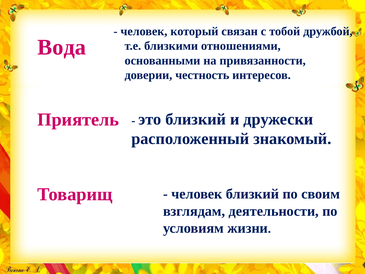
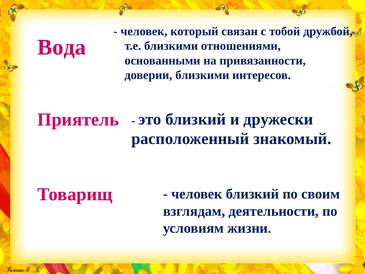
доверии честность: честность -> близкими
